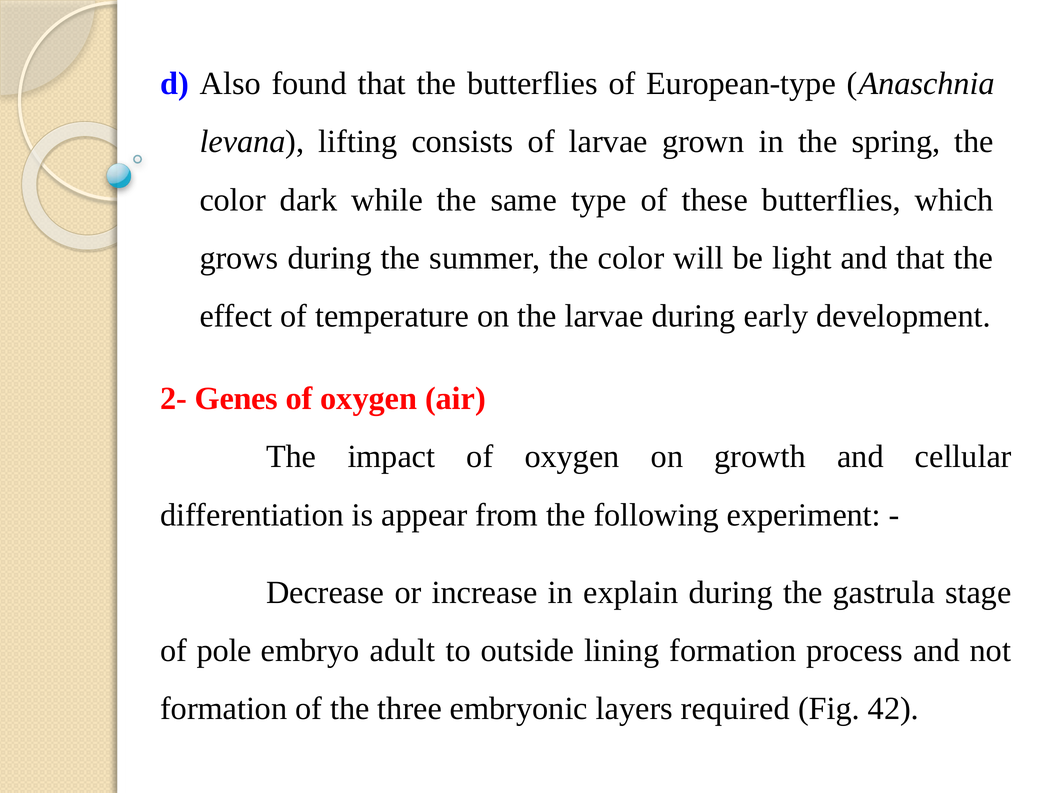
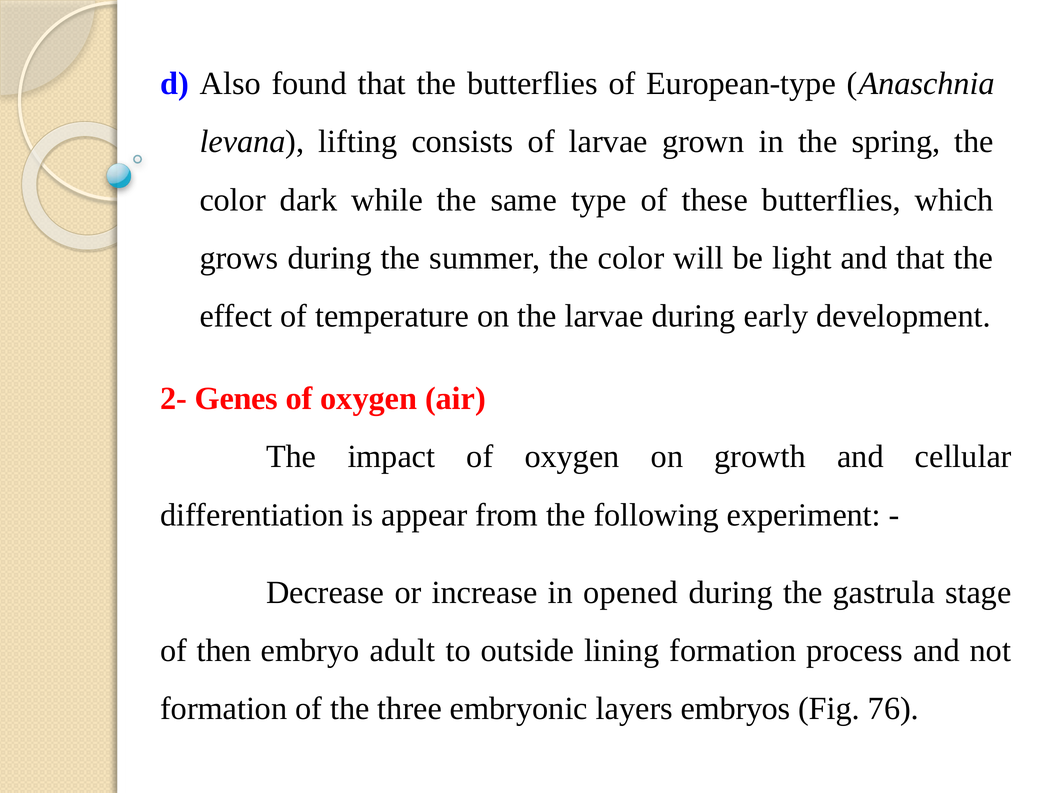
explain: explain -> opened
pole: pole -> then
required: required -> embryos
42: 42 -> 76
